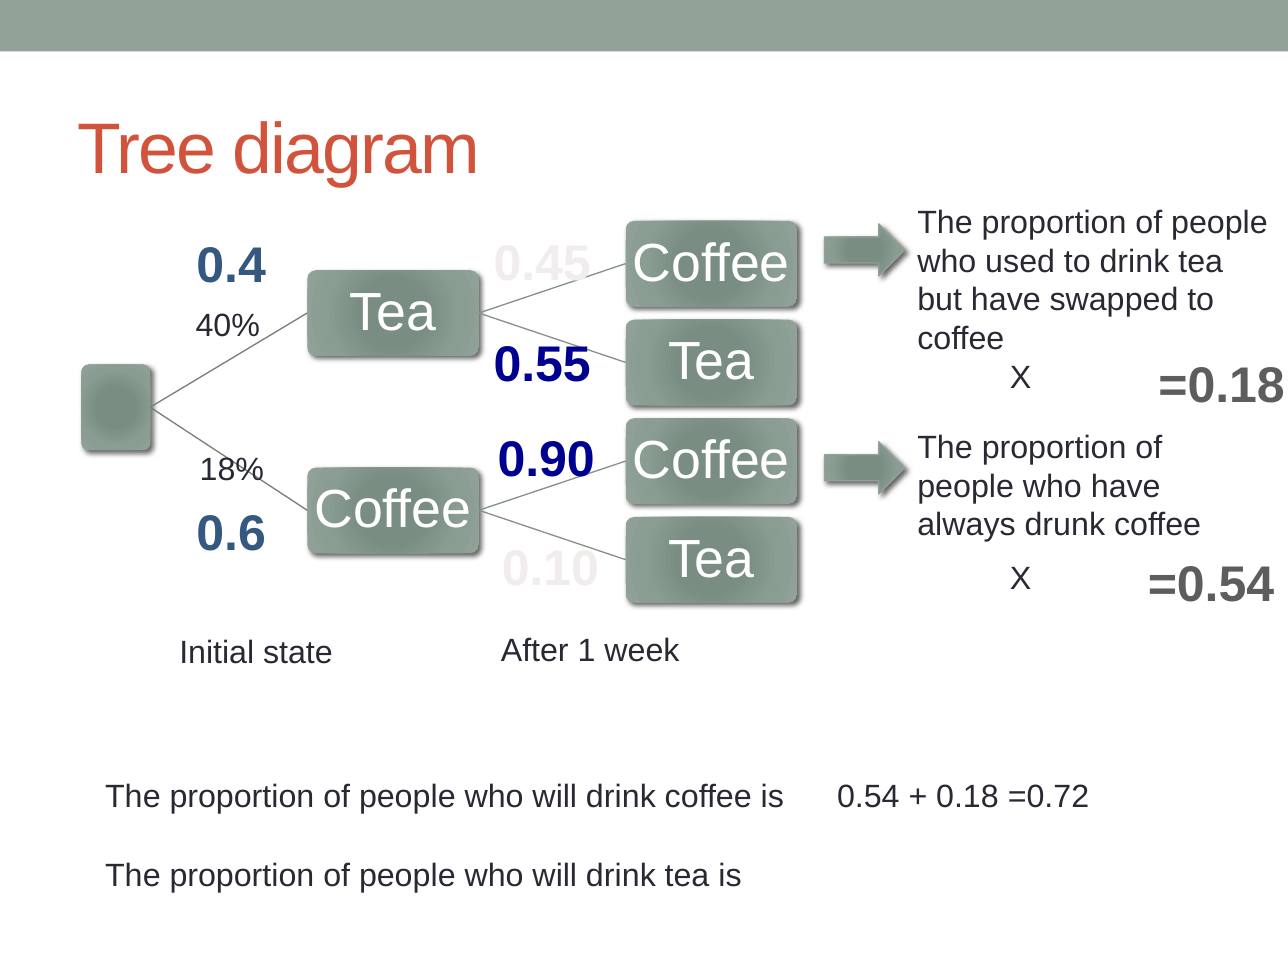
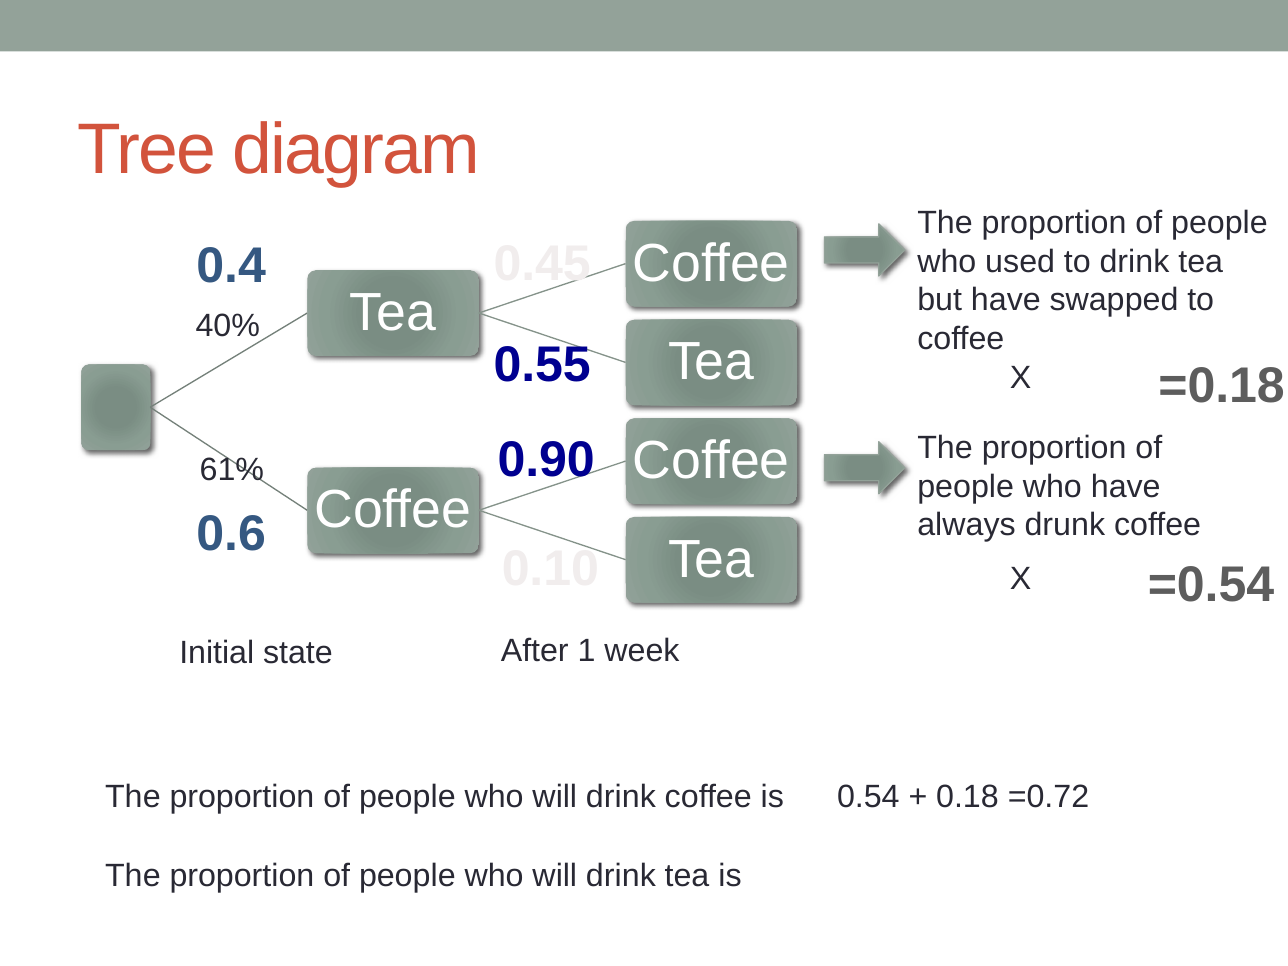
18%: 18% -> 61%
